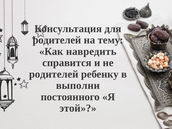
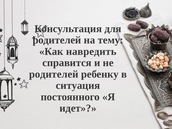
выполни: выполни -> ситуация
этой: этой -> идет
